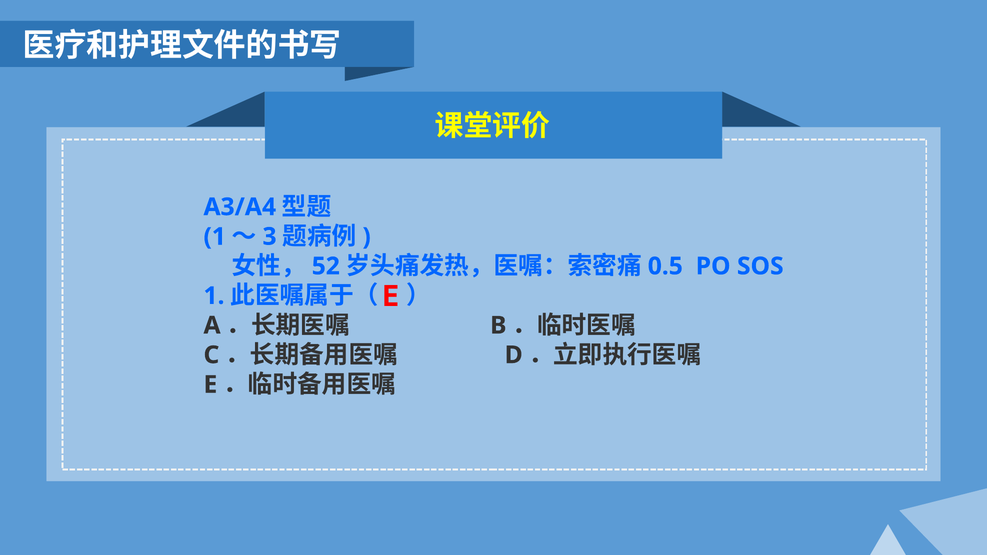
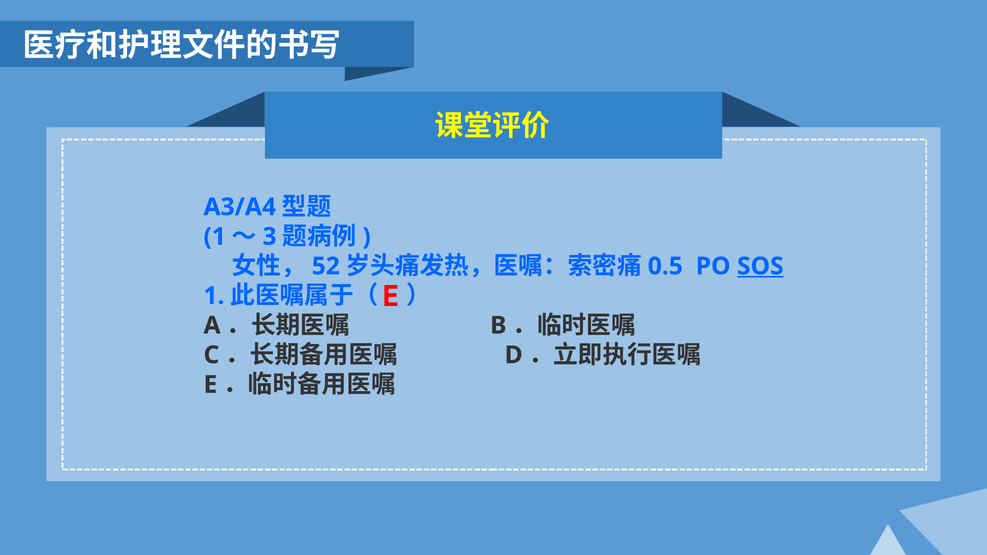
SOS underline: none -> present
